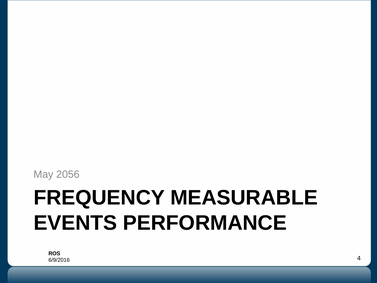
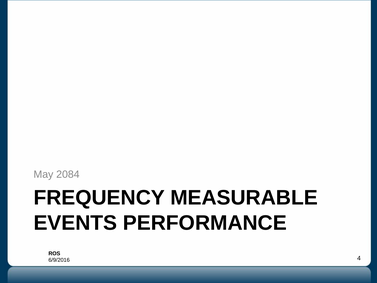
2056: 2056 -> 2084
